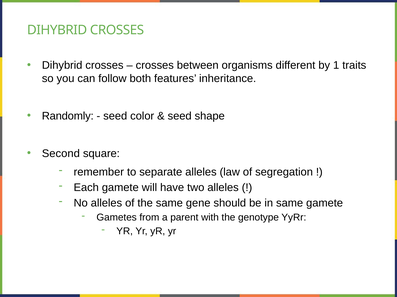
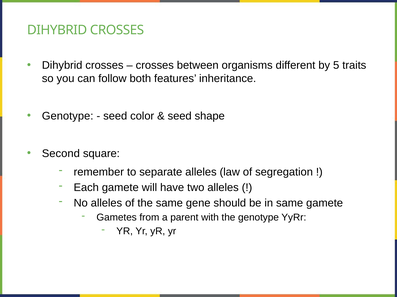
1: 1 -> 5
Randomly at (68, 116): Randomly -> Genotype
